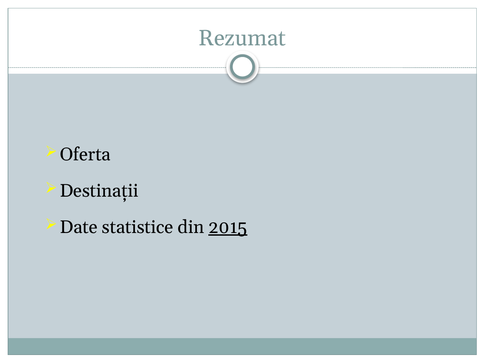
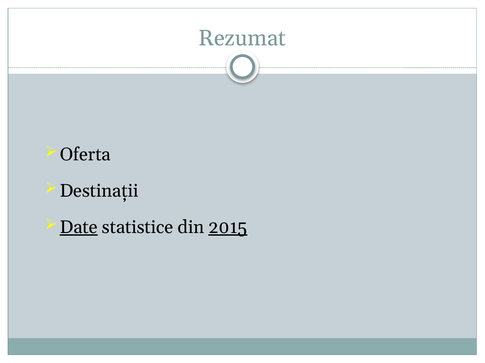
Date underline: none -> present
